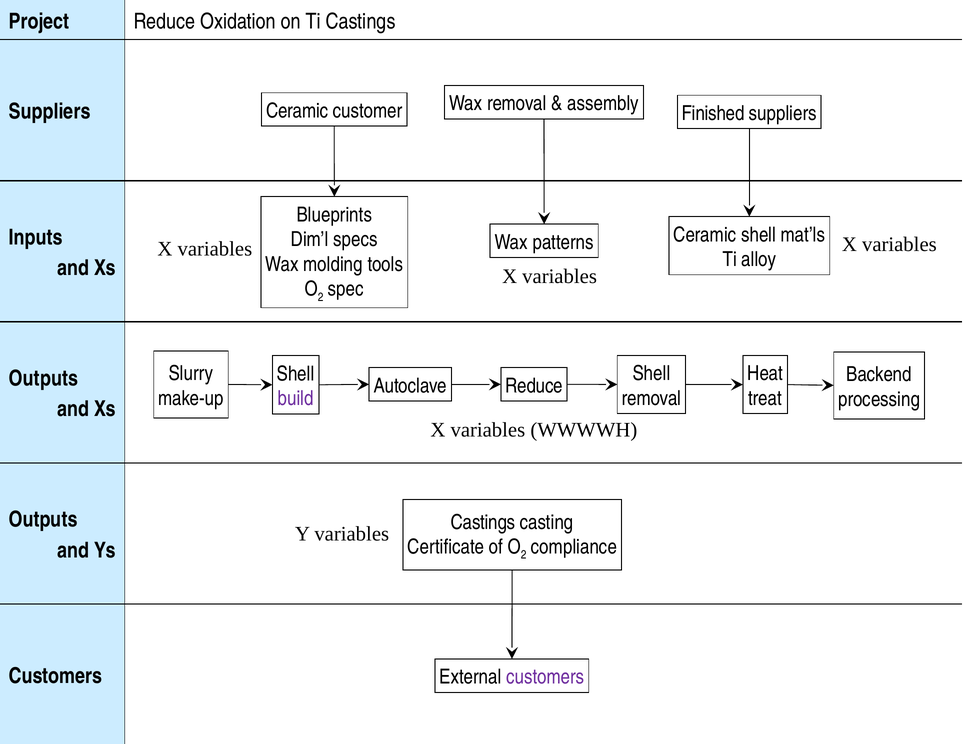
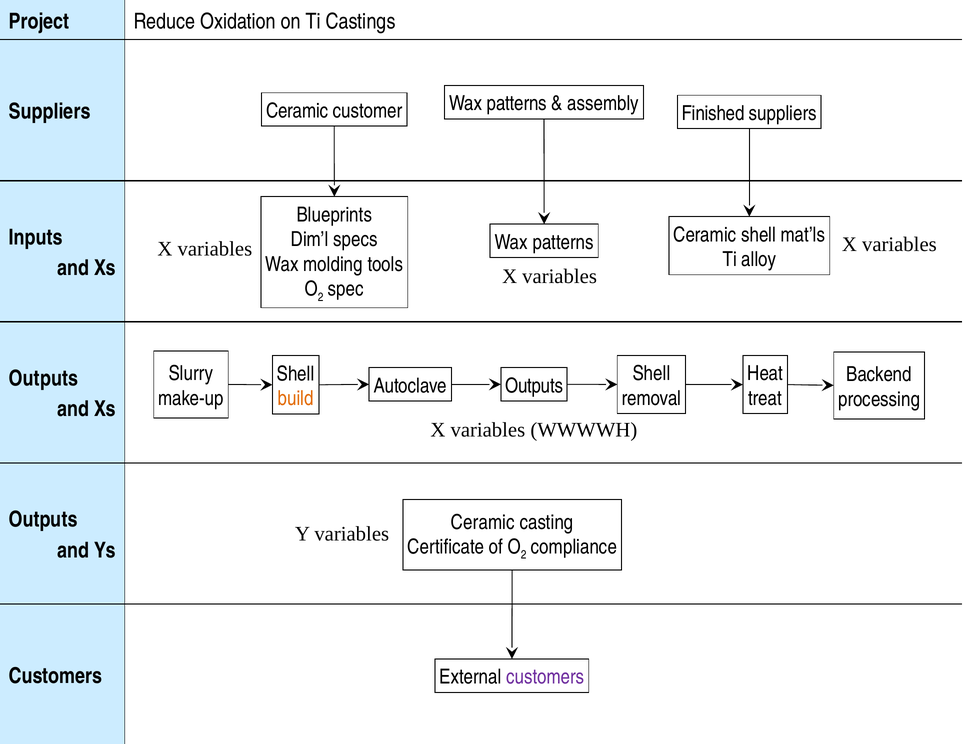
removal at (517, 104): removal -> patterns
Autoclave Reduce: Reduce -> Outputs
build colour: purple -> orange
Castings at (483, 522): Castings -> Ceramic
